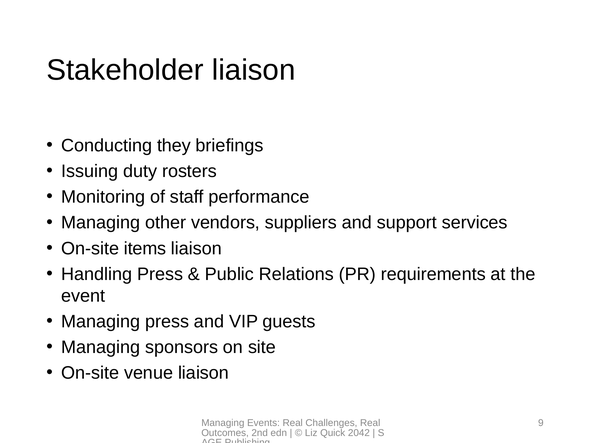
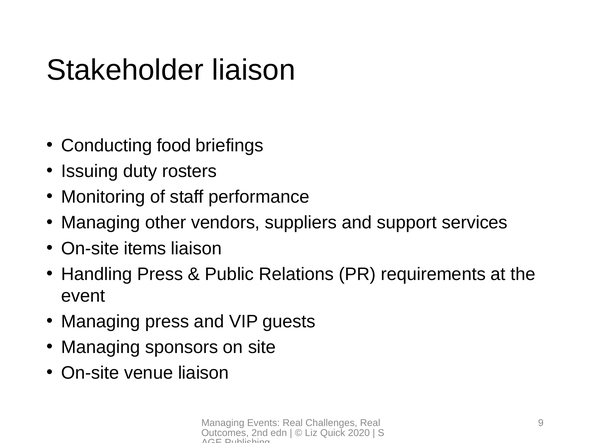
they: they -> food
2042: 2042 -> 2020
